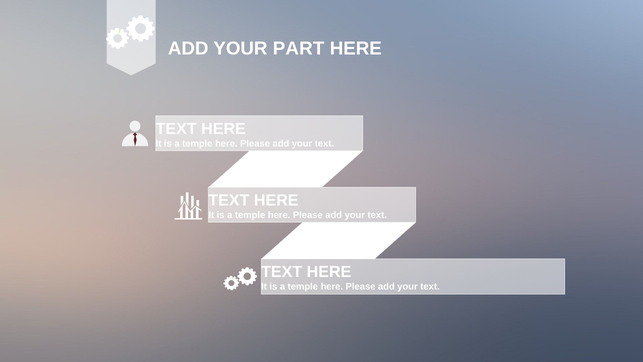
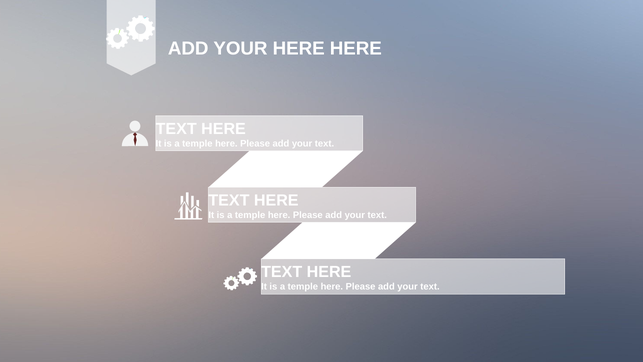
YOUR PART: PART -> HERE
